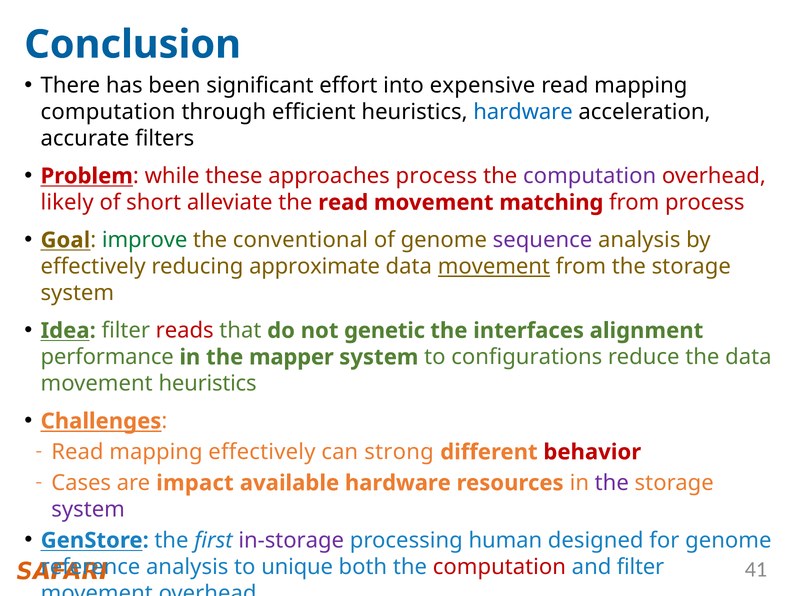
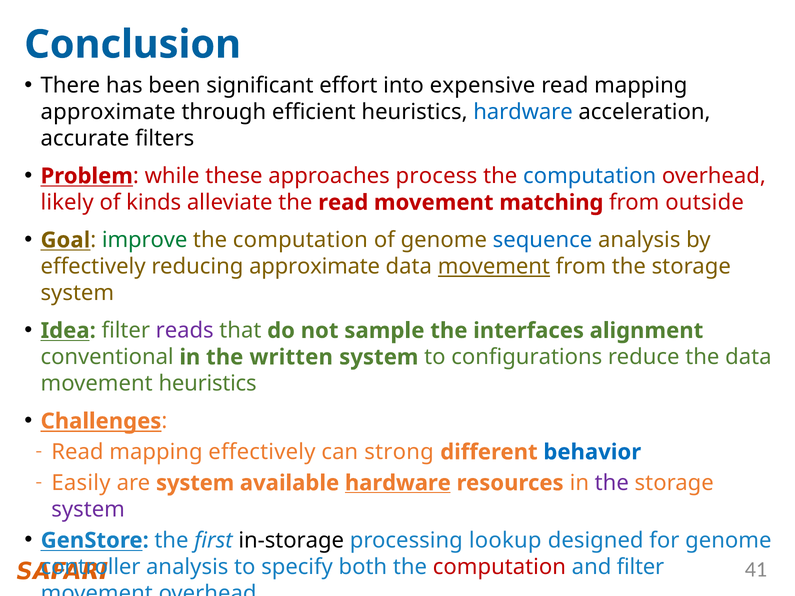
computation at (108, 112): computation -> approximate
computation at (590, 176) colour: purple -> blue
short: short -> kinds
from process: process -> outside
conventional at (300, 240): conventional -> computation
sequence colour: purple -> blue
reads colour: red -> purple
genetic: genetic -> sample
performance: performance -> conventional
mapper: mapper -> written
behavior colour: red -> blue
Cases: Cases -> Easily
are impact: impact -> system
hardware at (398, 483) underline: none -> present
in-storage colour: purple -> black
human: human -> lookup
reference: reference -> controller
unique: unique -> specify
